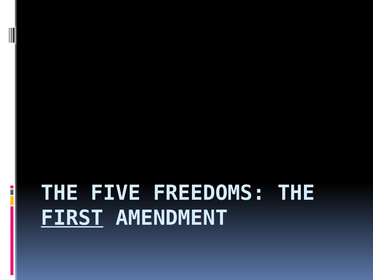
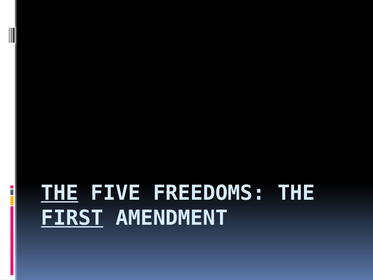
THE at (60, 193) underline: none -> present
